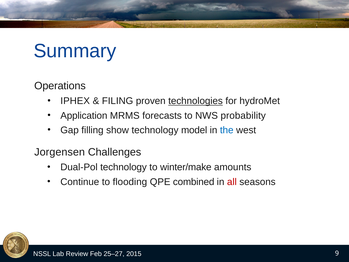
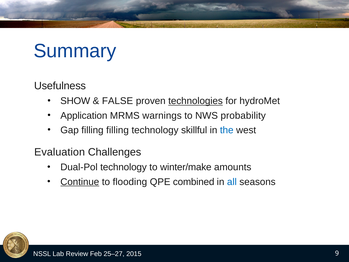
Operations: Operations -> Usefulness
IPHEX: IPHEX -> SHOW
FILING: FILING -> FALSE
forecasts: forecasts -> warnings
filling show: show -> filling
model: model -> skillful
Jorgensen: Jorgensen -> Evaluation
Continue underline: none -> present
all colour: red -> blue
